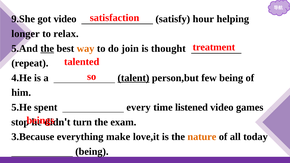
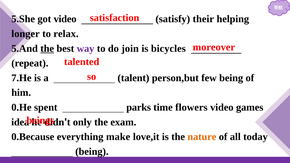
9.She: 9.She -> 5.She
hour: hour -> their
treatment: treatment -> moreover
way colour: orange -> purple
thought: thought -> bicycles
4.He: 4.He -> 7.He
talent underline: present -> none
5.He: 5.He -> 0.He
every: every -> parks
listened: listened -> flowers
stop: stop -> idea
turn: turn -> only
3.Because: 3.Because -> 0.Because
